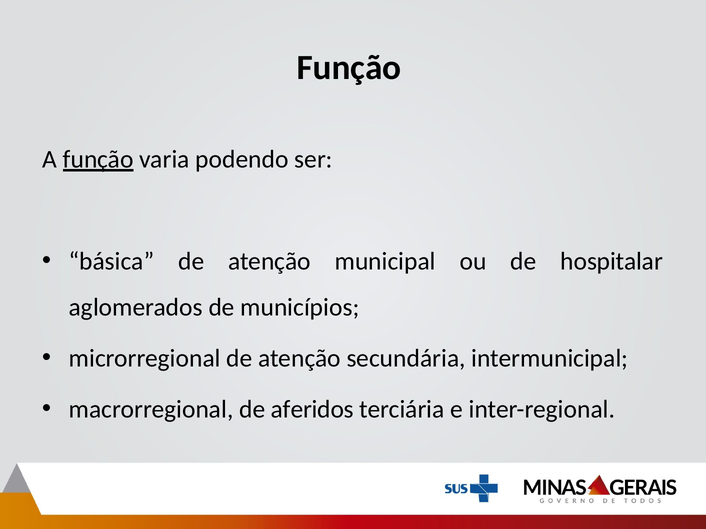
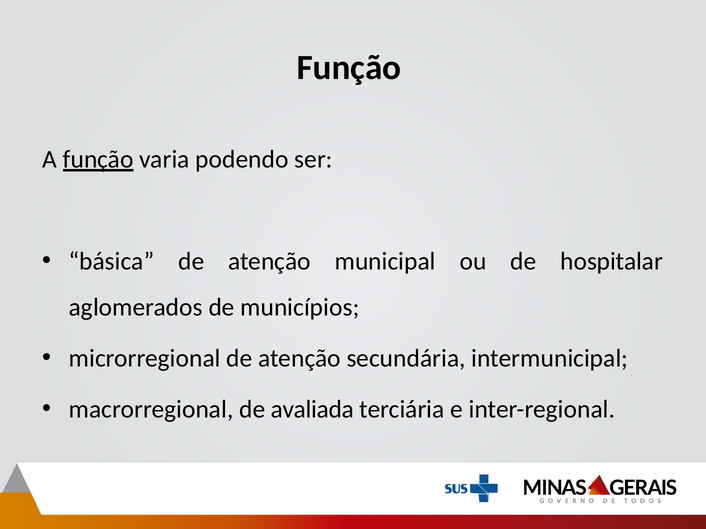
aferidos: aferidos -> avaliada
